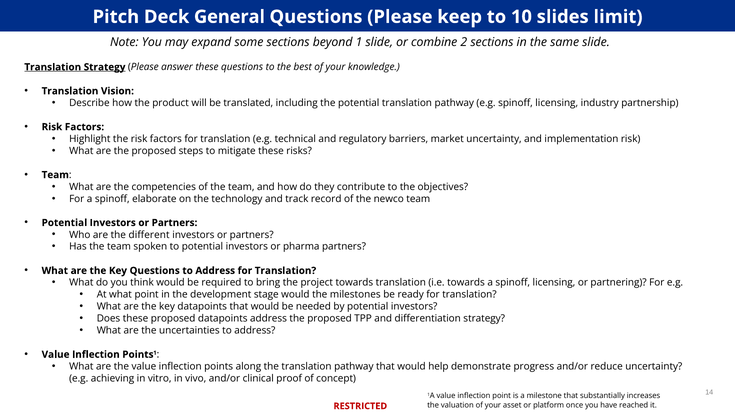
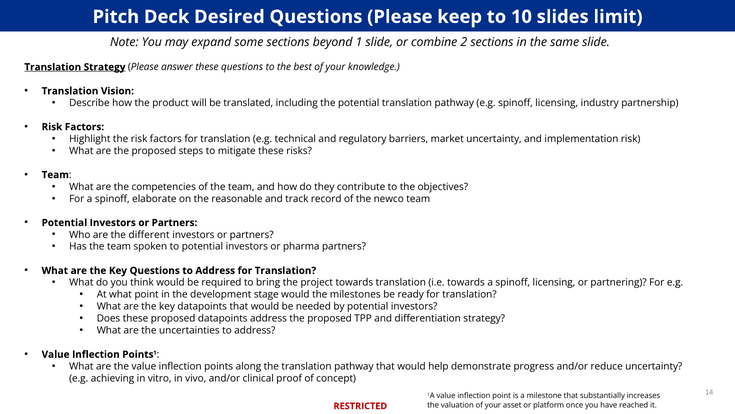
General: General -> Desired
technology: technology -> reasonable
